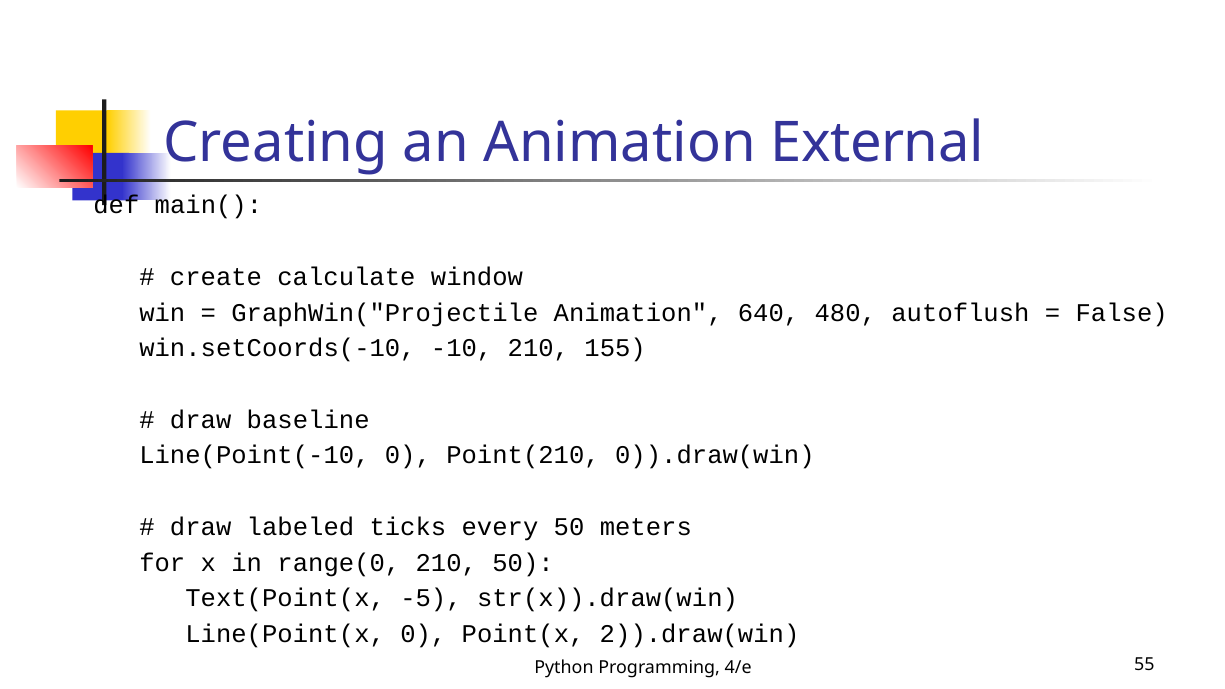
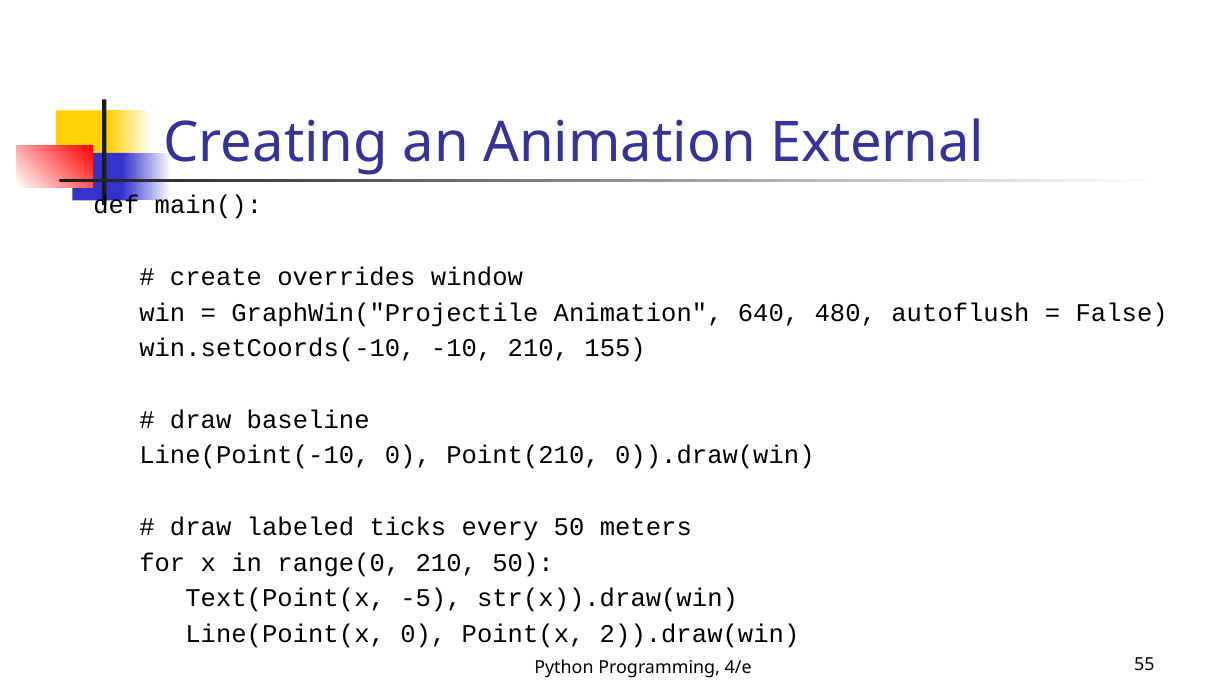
calculate: calculate -> overrides
